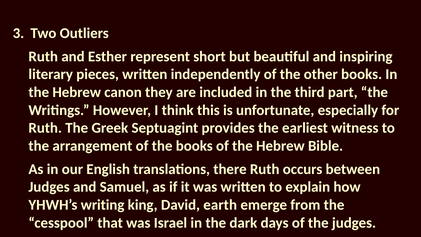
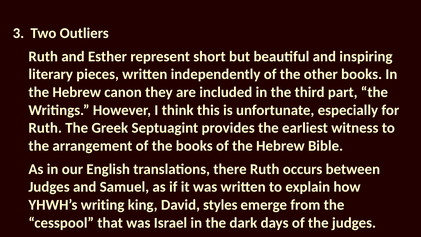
earth: earth -> styles
